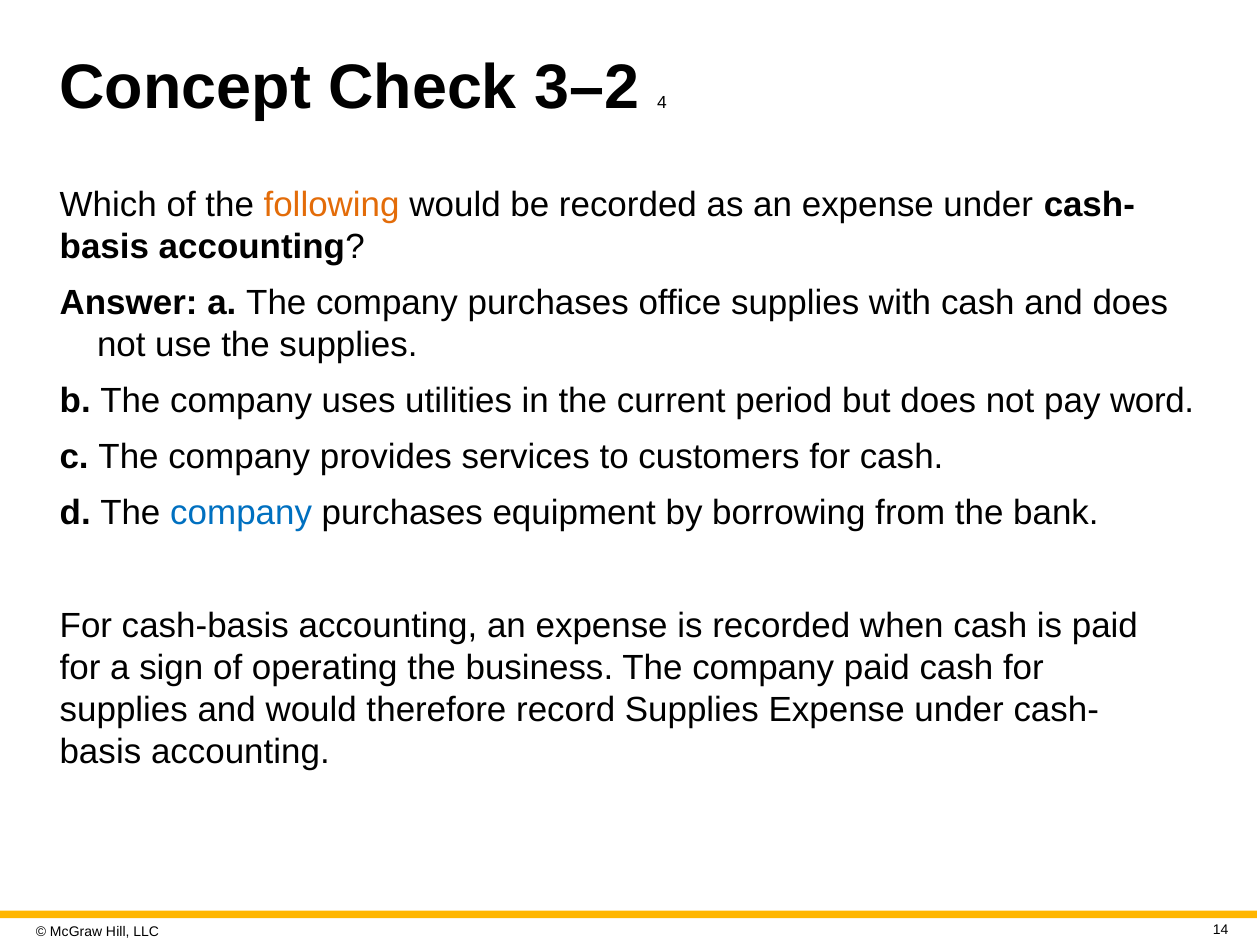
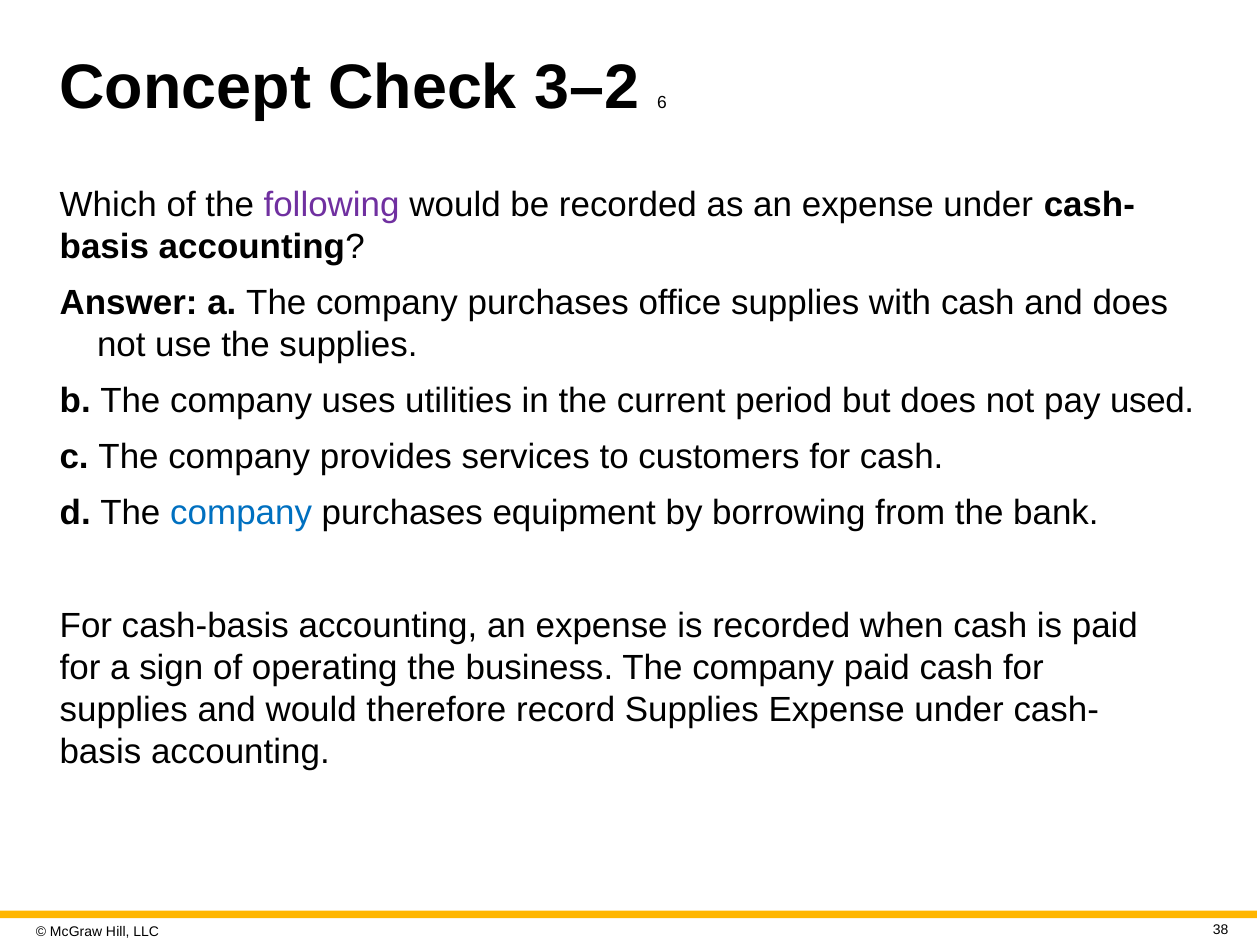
4: 4 -> 6
following colour: orange -> purple
word: word -> used
14: 14 -> 38
